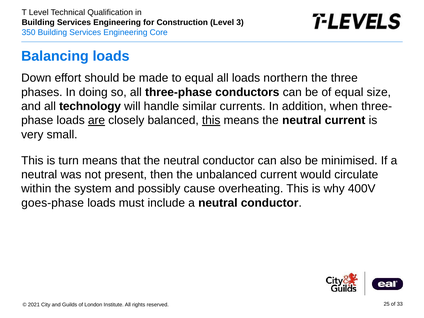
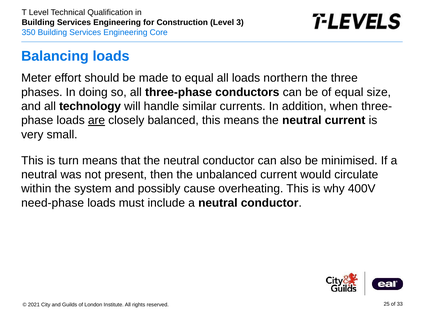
Down: Down -> Meter
this at (211, 120) underline: present -> none
goes-phase: goes-phase -> need-phase
